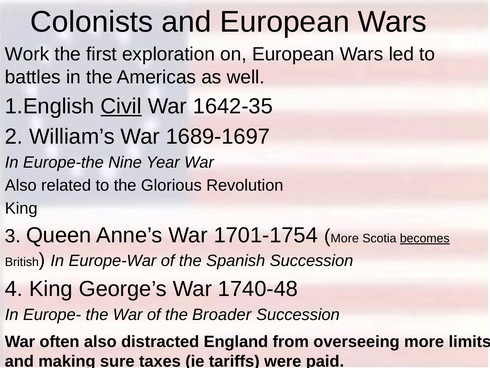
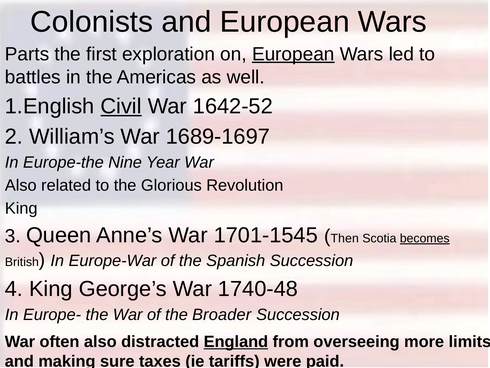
Work: Work -> Parts
European at (293, 54) underline: none -> present
1642-35: 1642-35 -> 1642-52
1701-1754: 1701-1754 -> 1701-1545
More at (345, 238): More -> Then
England underline: none -> present
